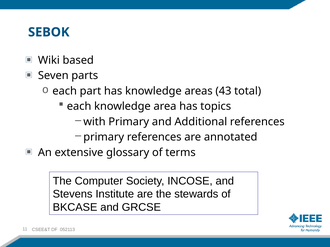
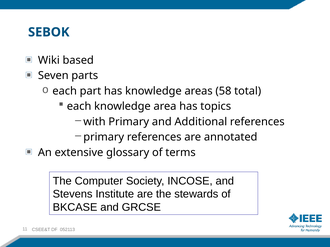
43: 43 -> 58
